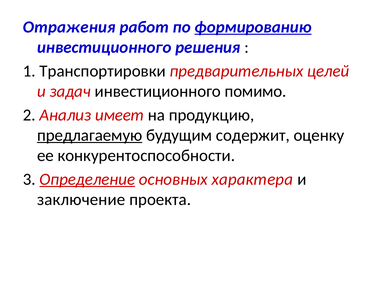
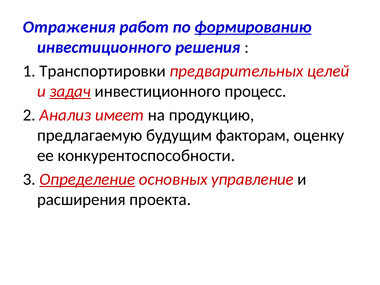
задач underline: none -> present
помимо: помимо -> процесс
предлагаемую underline: present -> none
содержит: содержит -> факторам
характера: характера -> управление
заключение: заключение -> расширения
